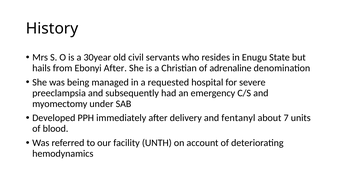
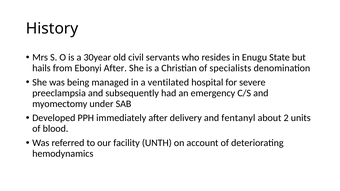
adrenaline: adrenaline -> specialists
requested: requested -> ventilated
7: 7 -> 2
